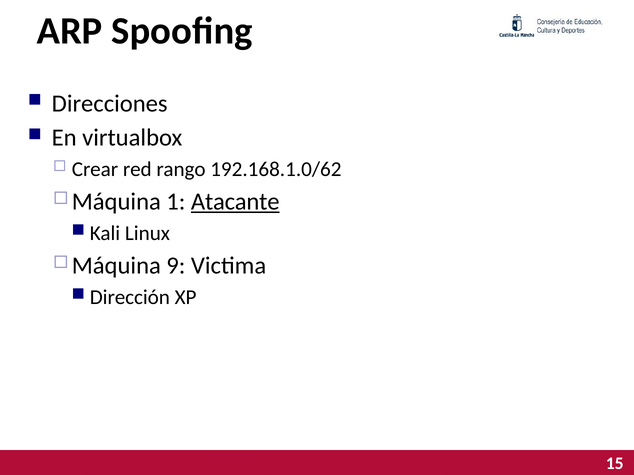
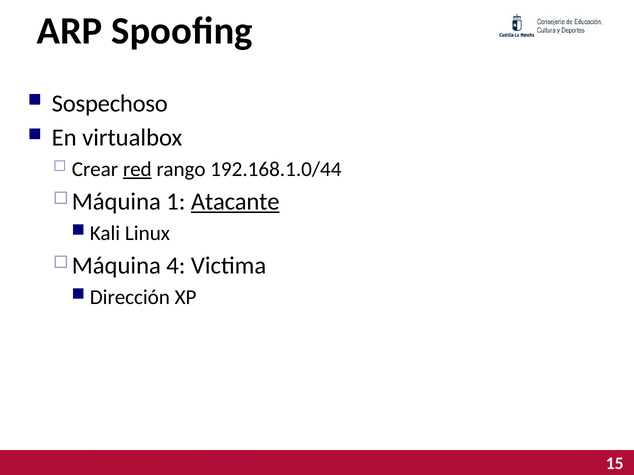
Direcciones: Direcciones -> Sospechoso
red underline: none -> present
192.168.1.0/62: 192.168.1.0/62 -> 192.168.1.0/44
9: 9 -> 4
